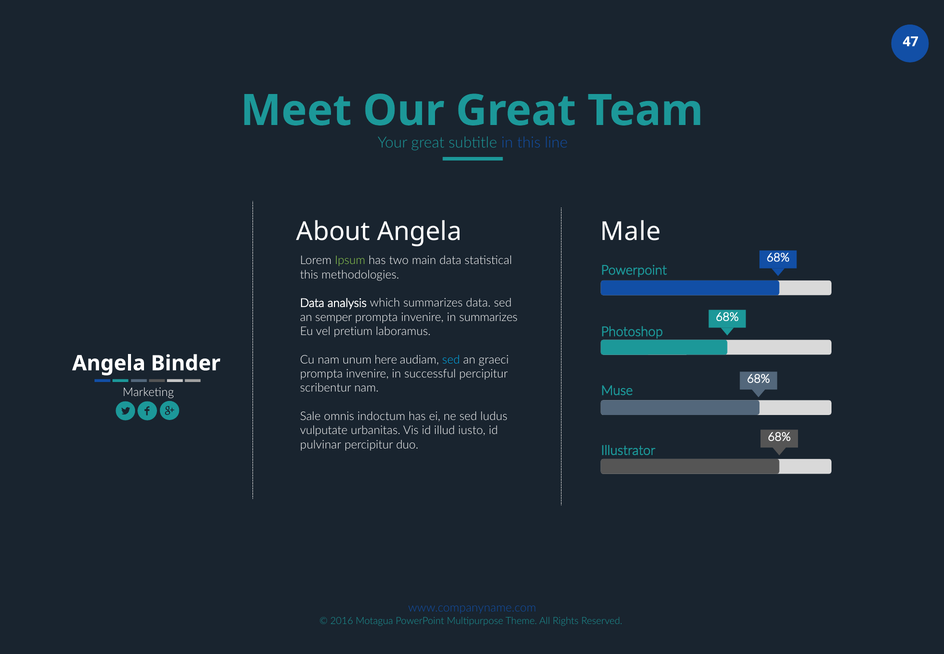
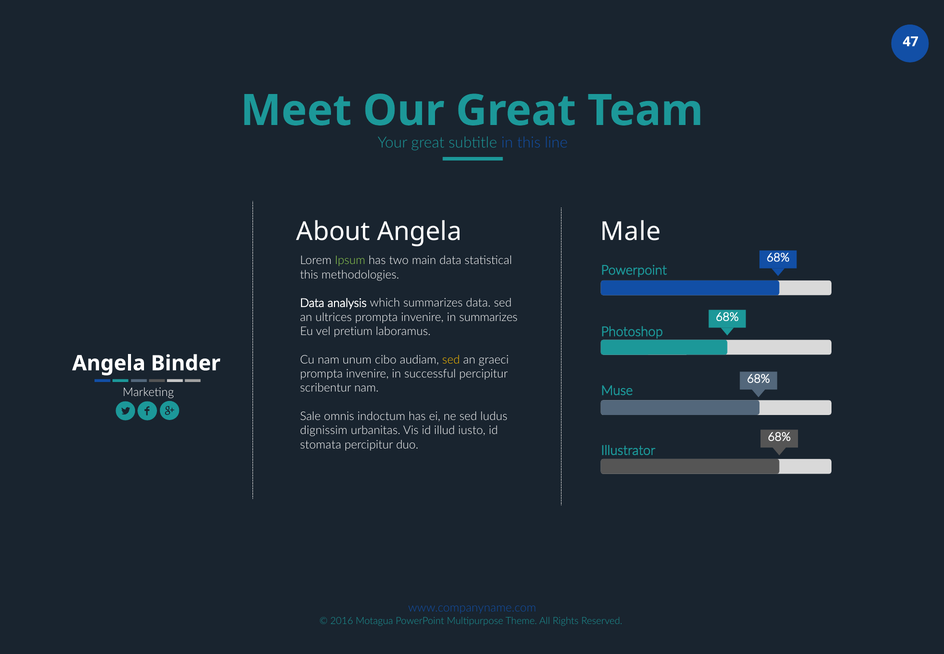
semper: semper -> ultrices
here: here -> cibo
sed at (451, 359) colour: light blue -> yellow
vulputate: vulputate -> dignissim
pulvinar: pulvinar -> stomata
